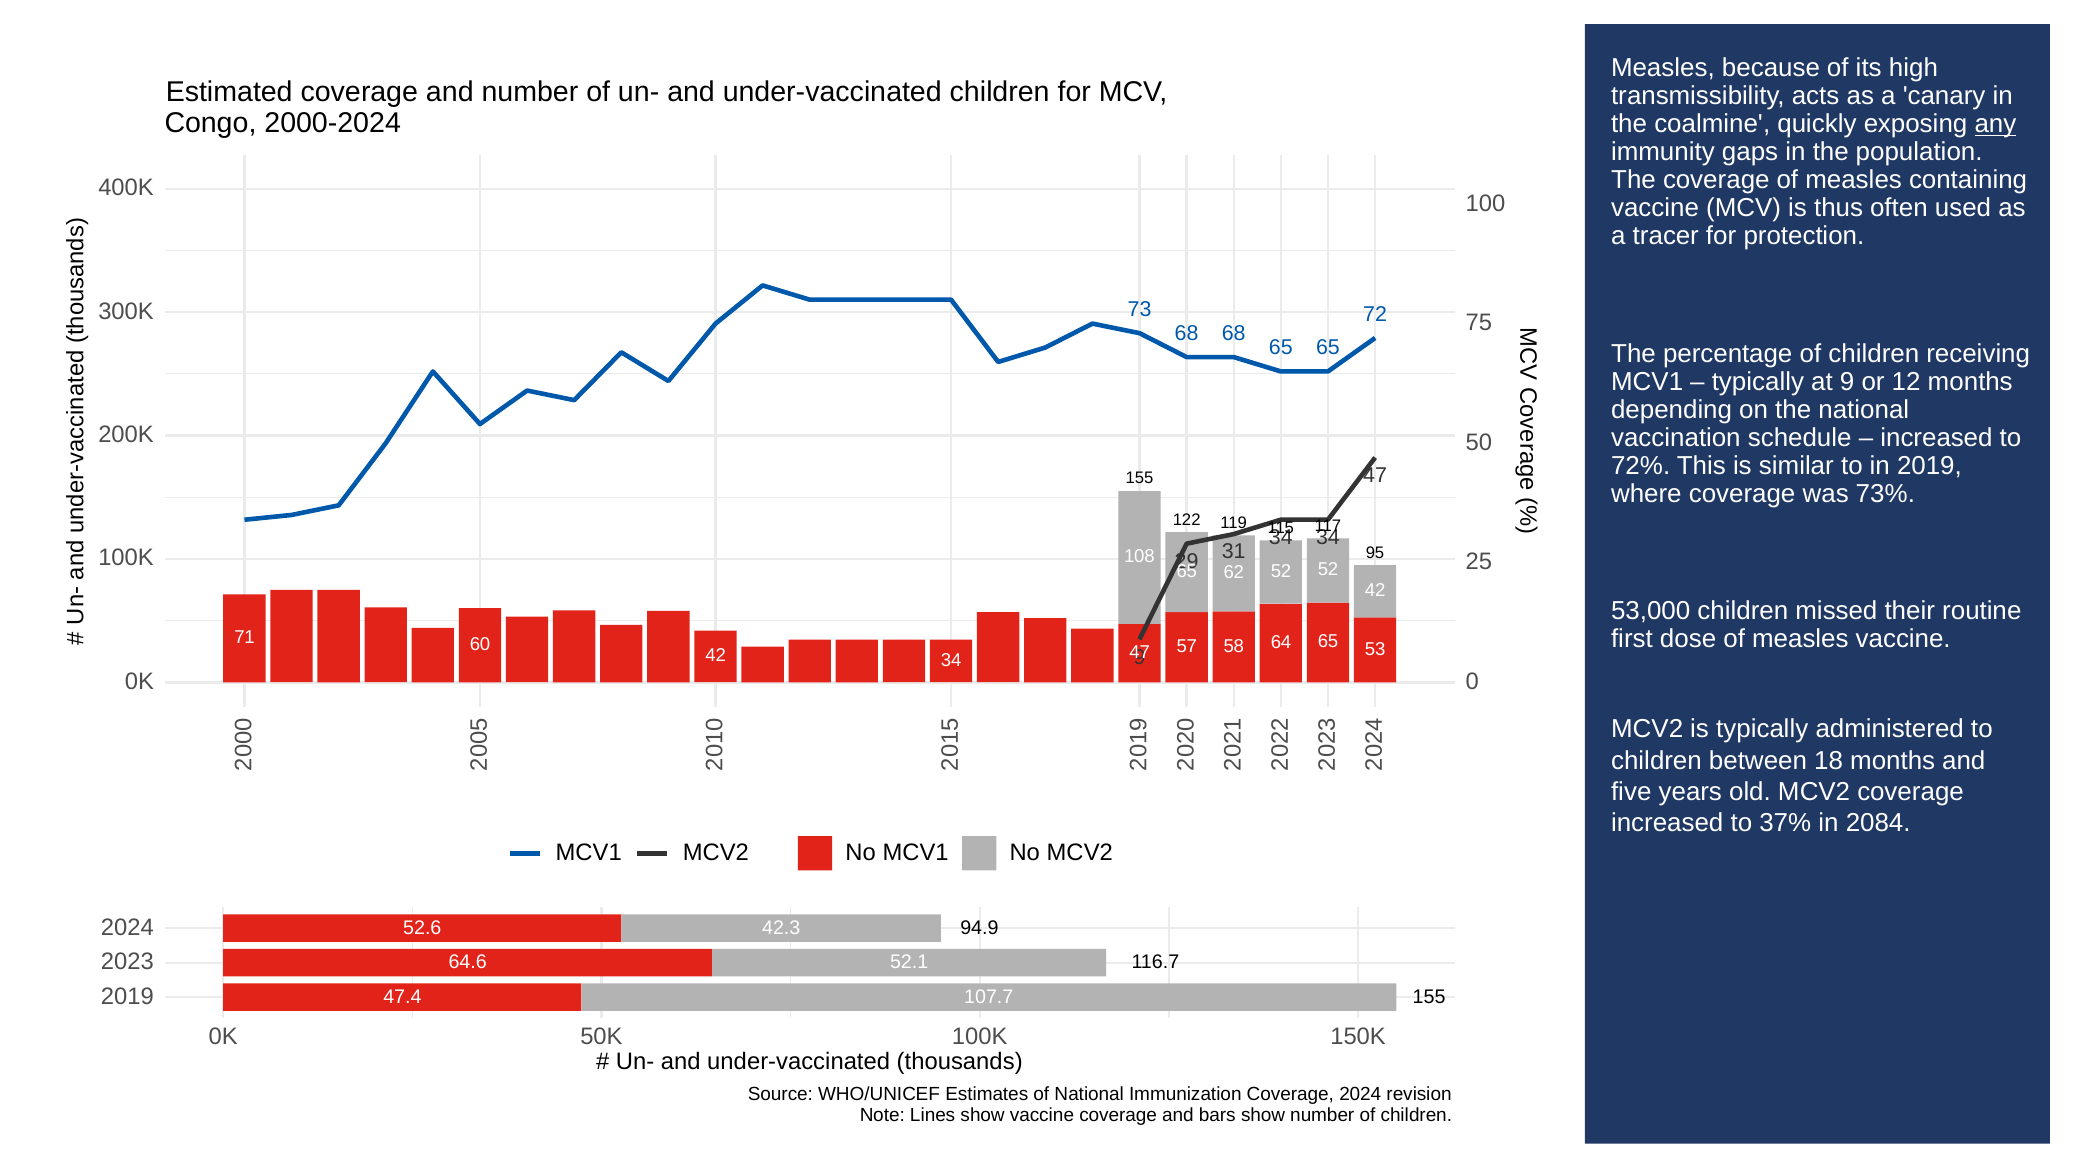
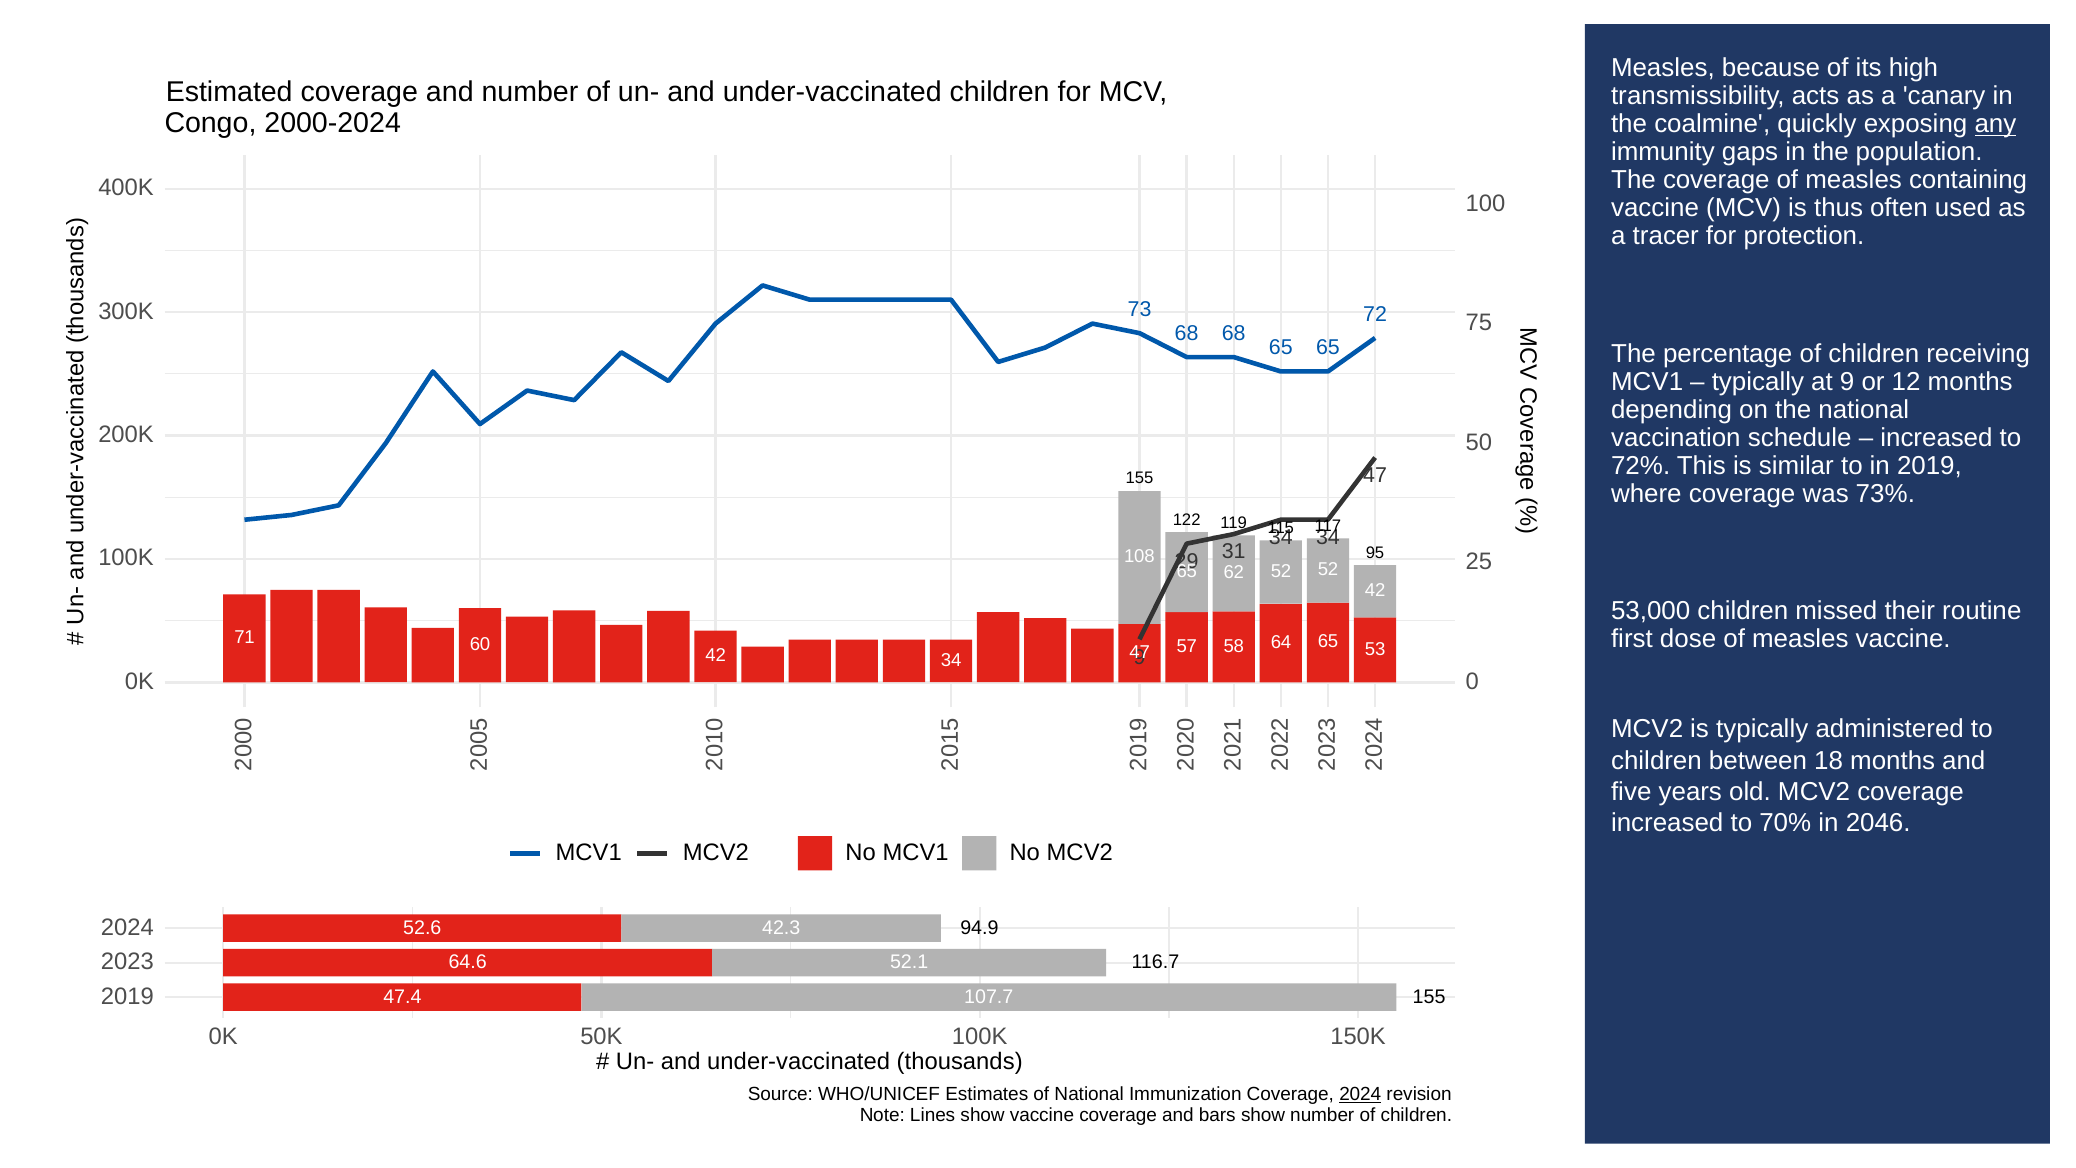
37%: 37% -> 70%
2084: 2084 -> 2046
2024 at (1360, 1094) underline: none -> present
